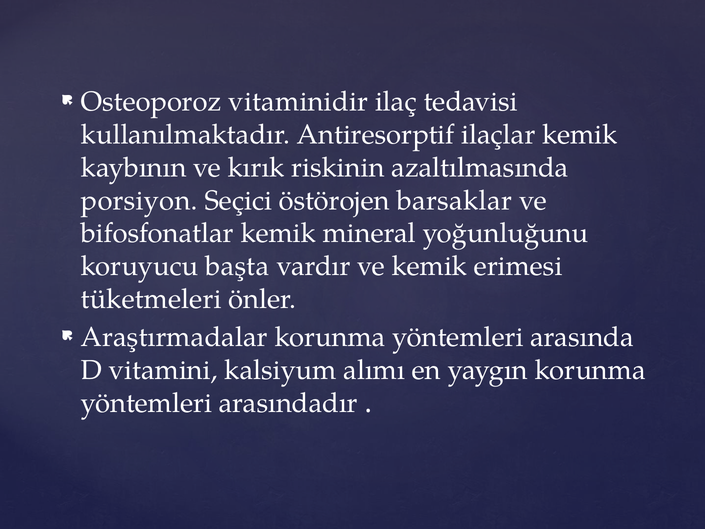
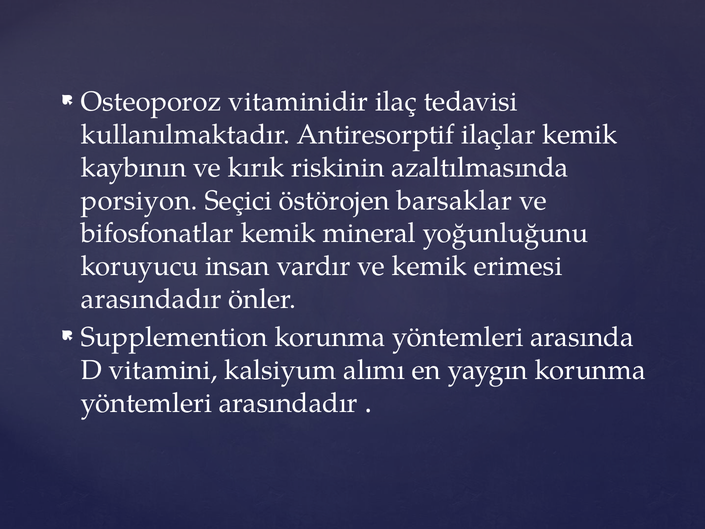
başta: başta -> insan
tüketmeleri at (151, 299): tüketmeleri -> arasındadır
Araştırmadalar: Araştırmadalar -> Supplemention
